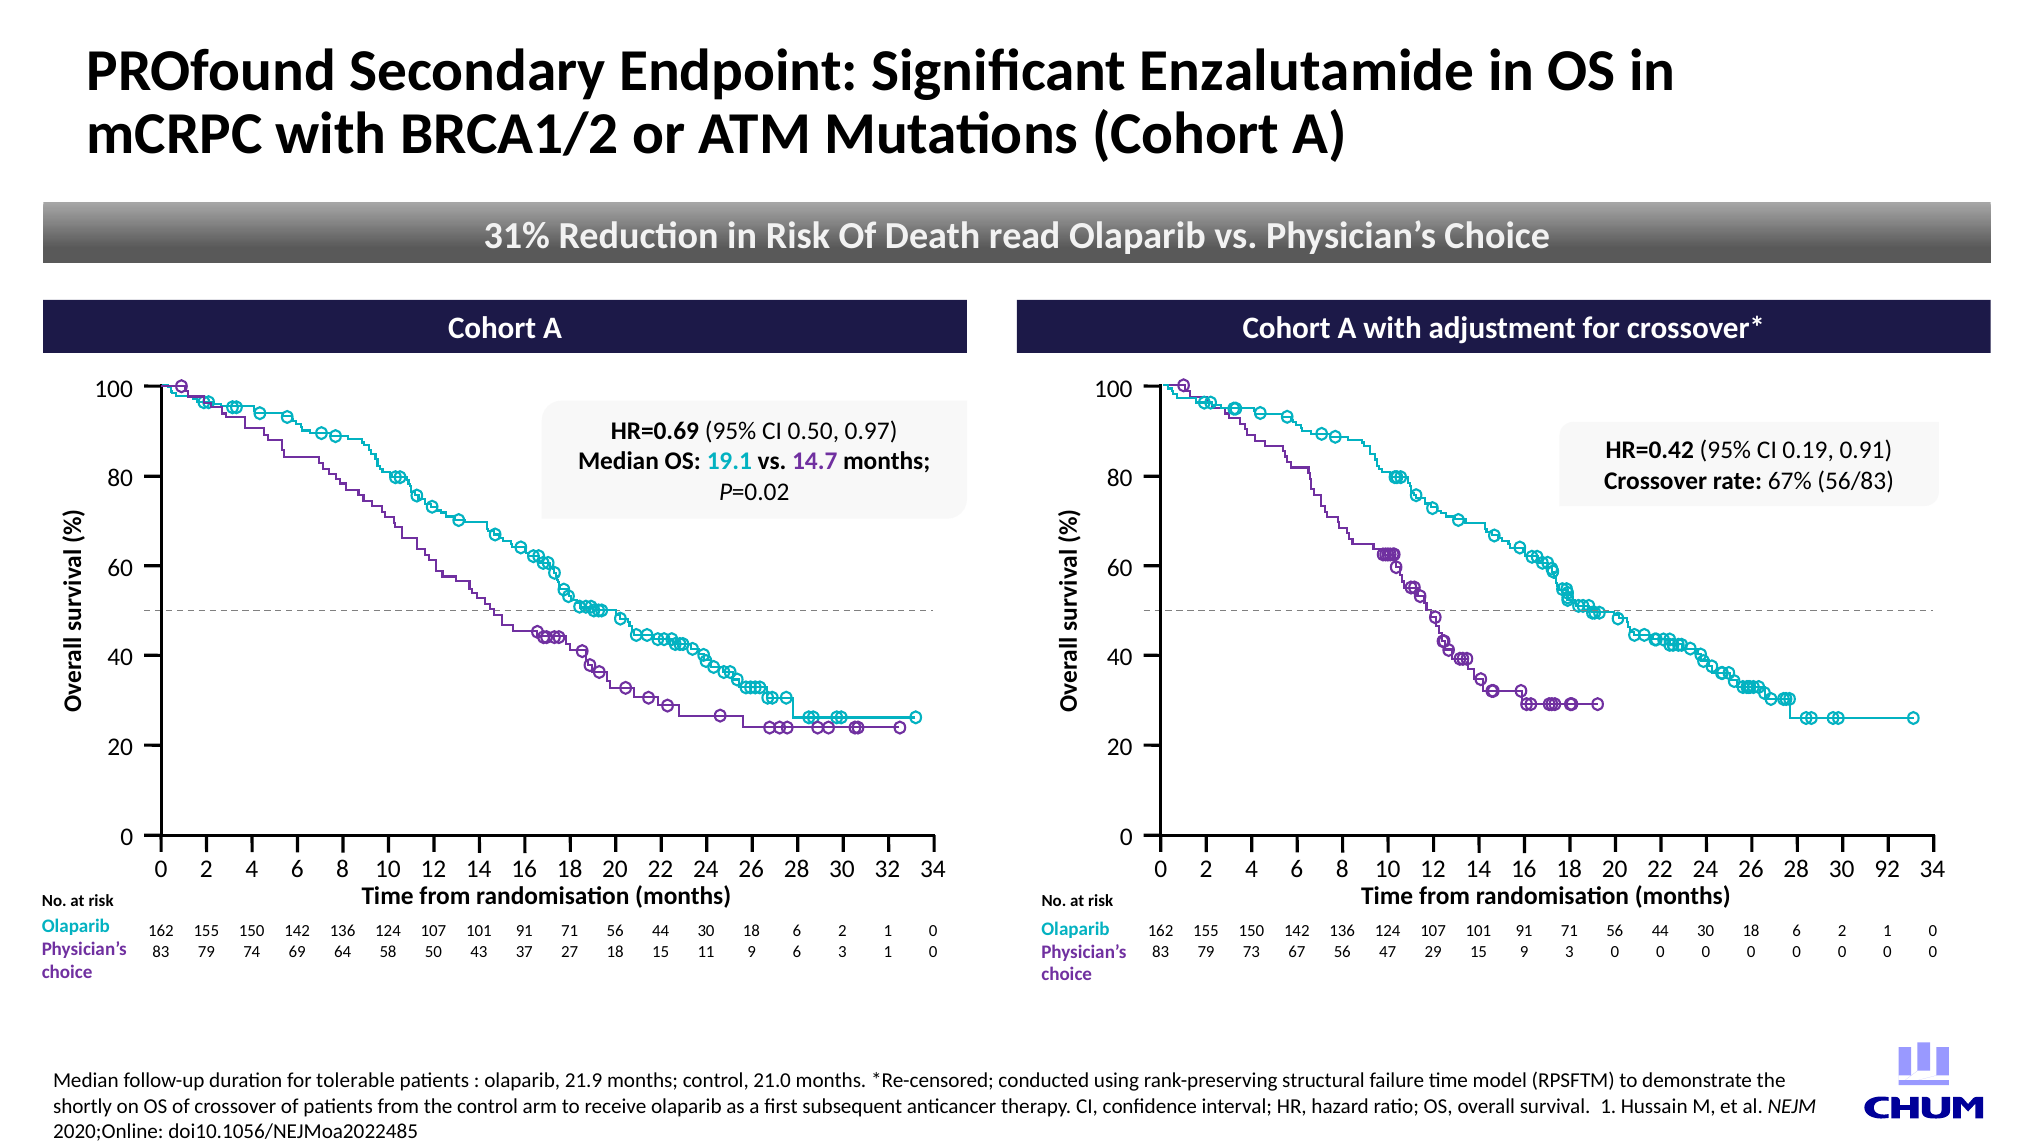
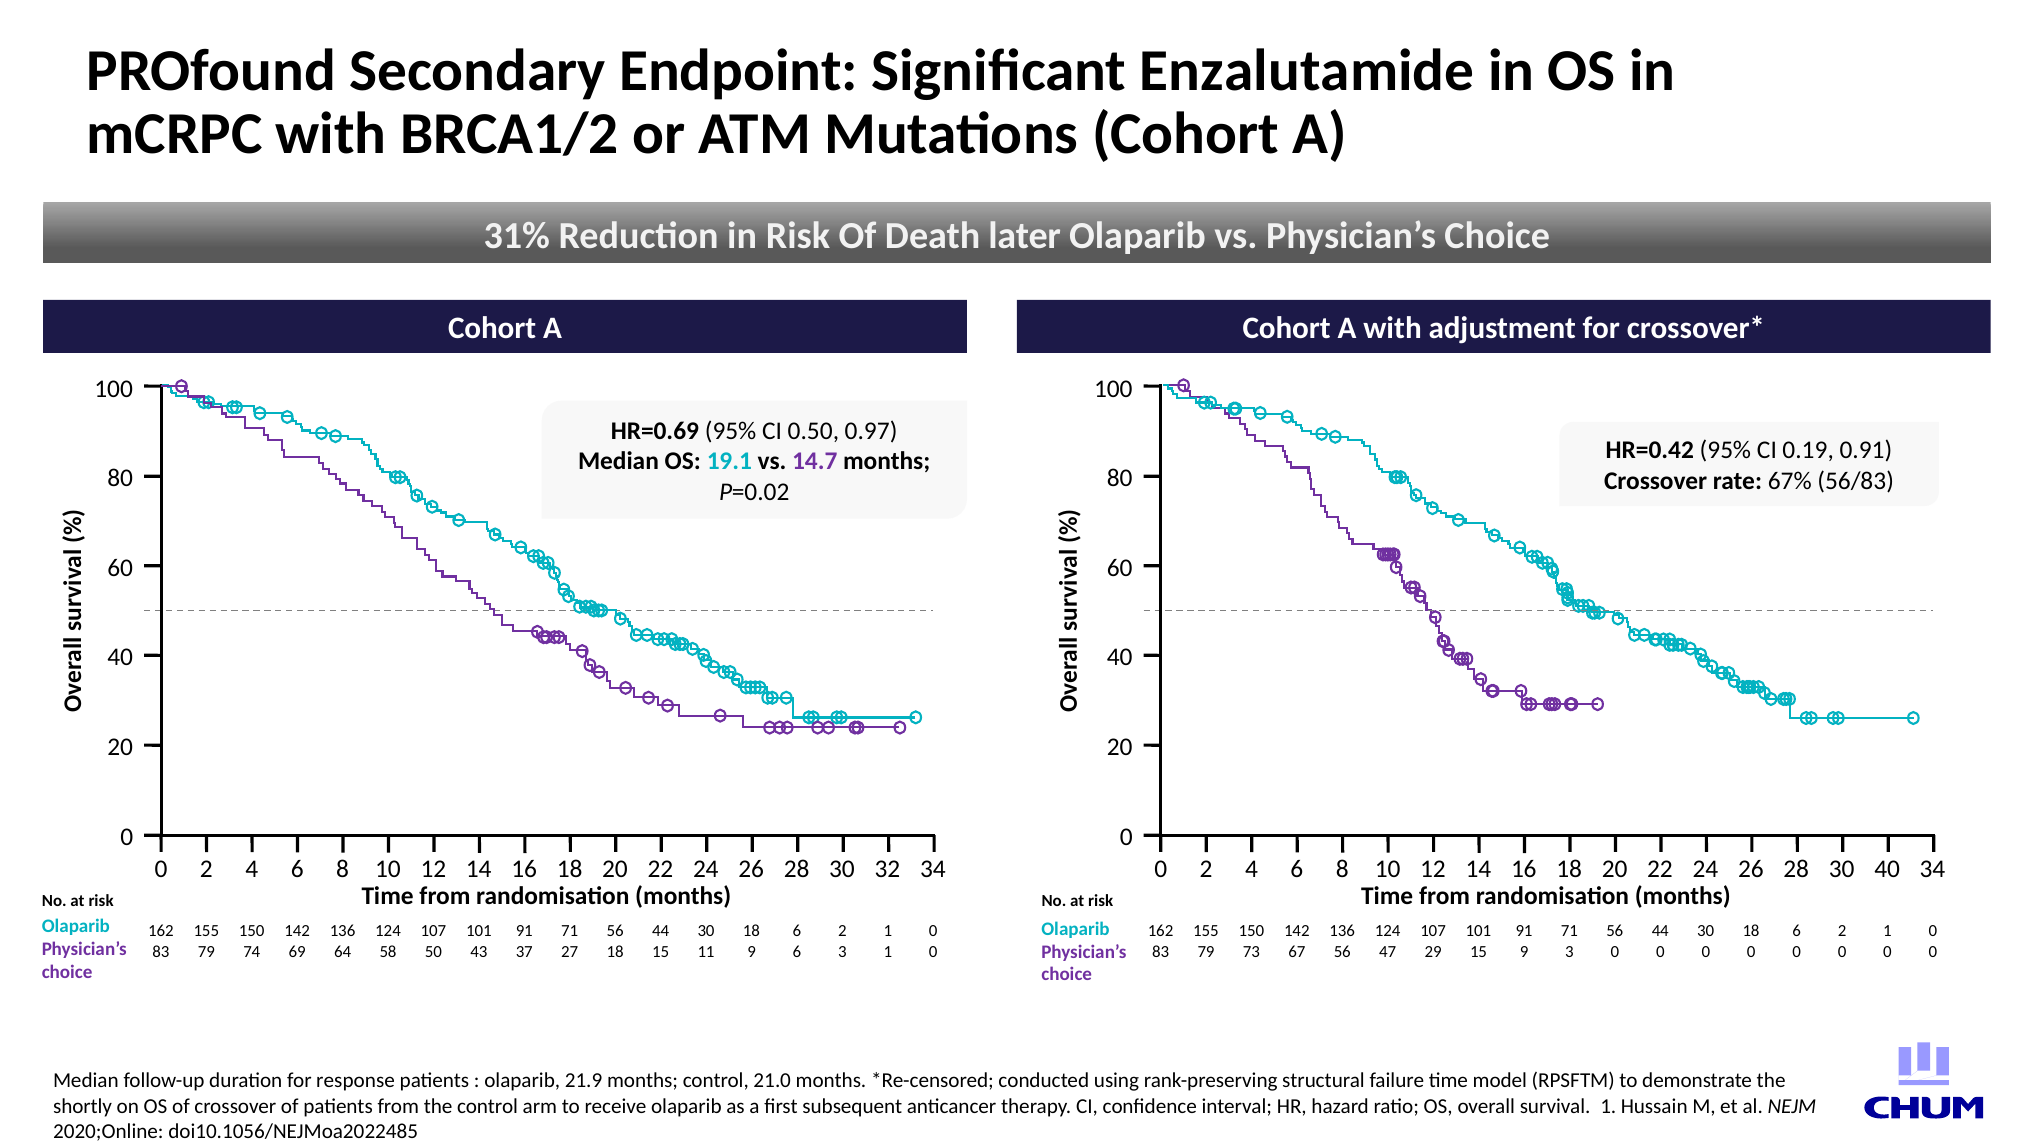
read: read -> later
30 92: 92 -> 40
tolerable: tolerable -> response
